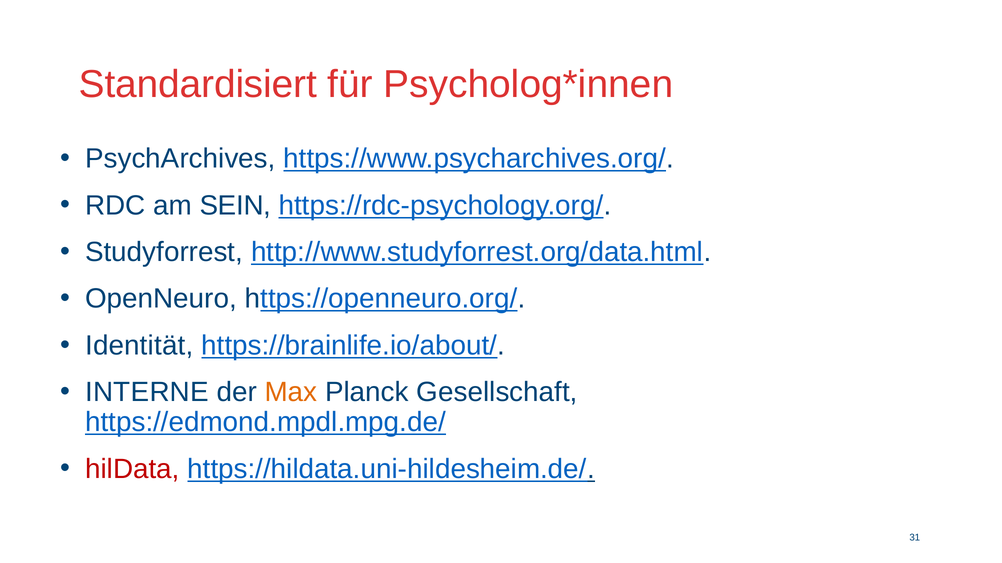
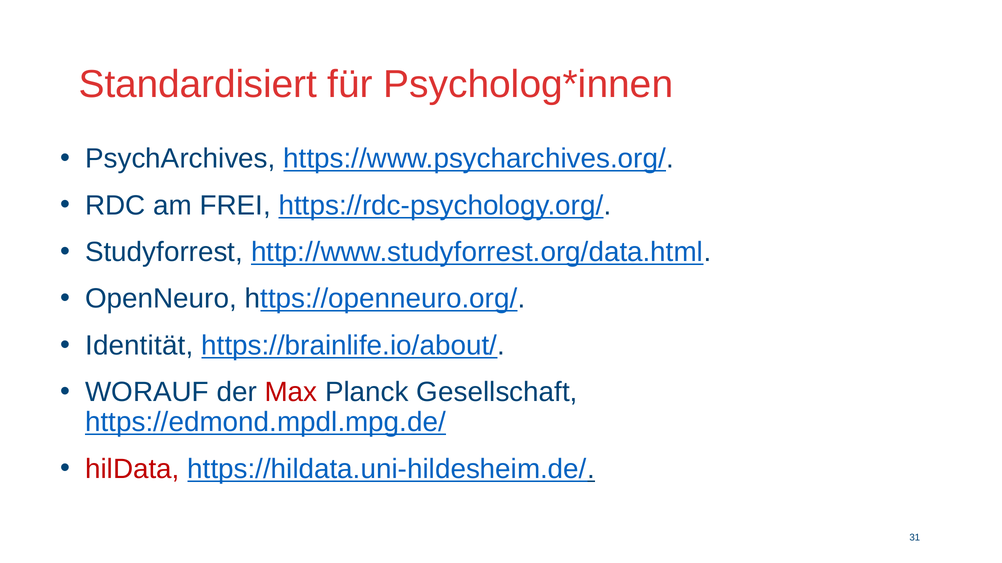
SEIN: SEIN -> FREI
INTERNE: INTERNE -> WORAUF
Max colour: orange -> red
